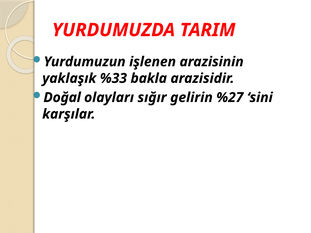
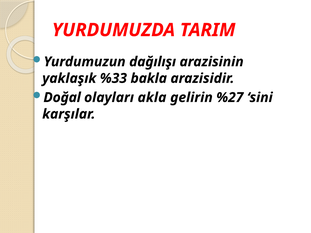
işlenen: işlenen -> dağılışı
sığır: sığır -> akla
